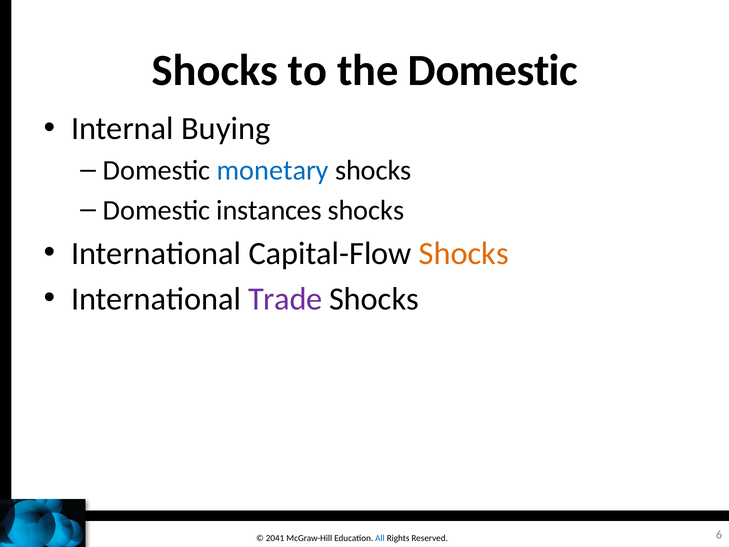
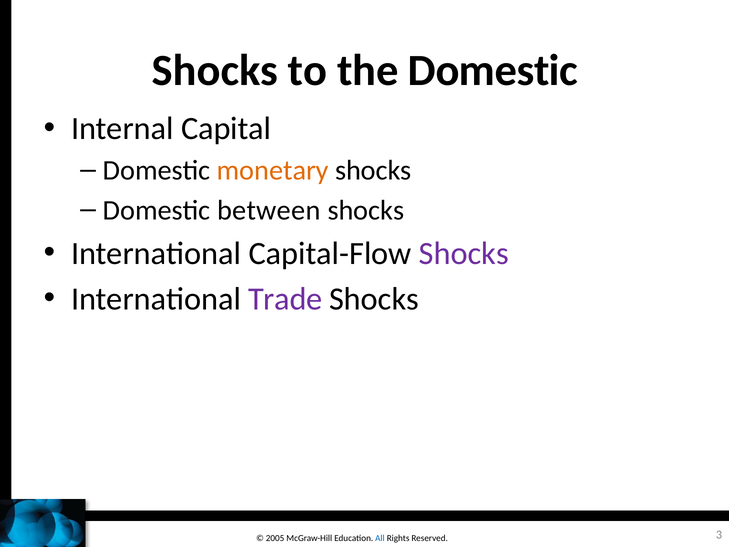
Buying: Buying -> Capital
monetary colour: blue -> orange
instances: instances -> between
Shocks at (464, 253) colour: orange -> purple
2041: 2041 -> 2005
6: 6 -> 3
